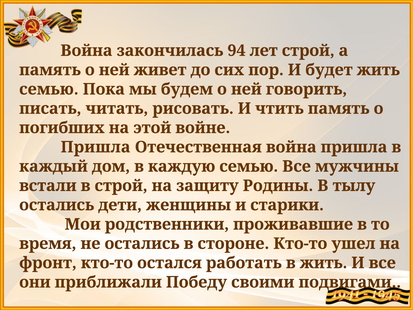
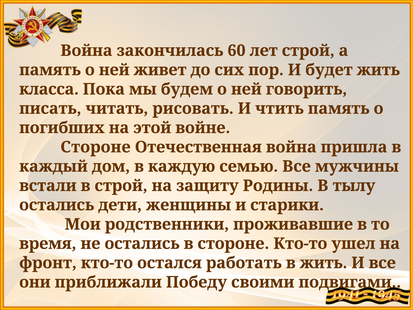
94: 94 -> 60
семью at (49, 89): семью -> класса
Пришла at (96, 147): Пришла -> Стороне
